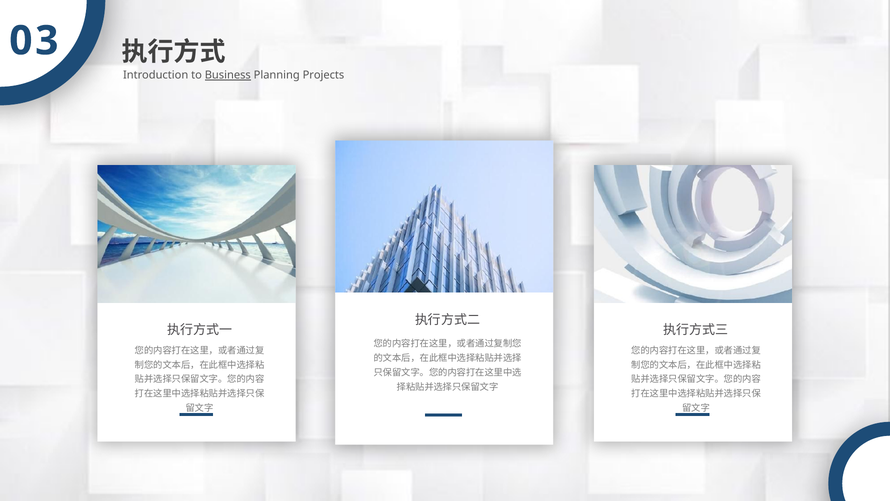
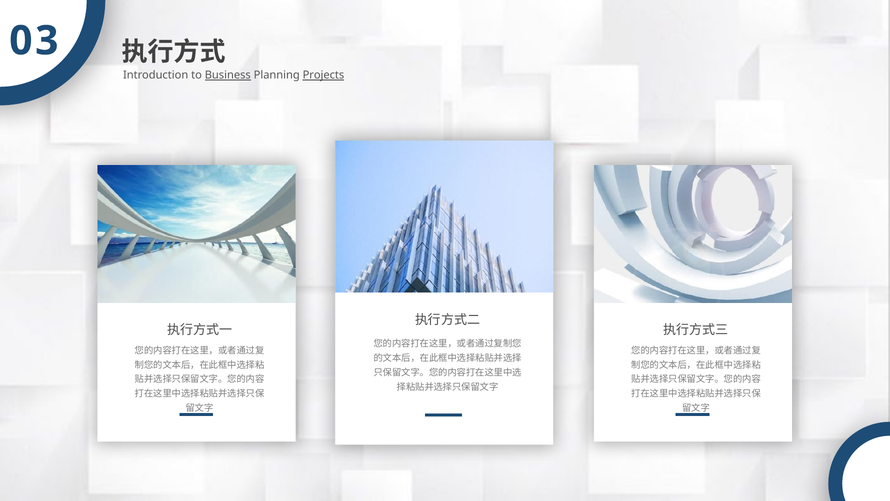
Projects underline: none -> present
